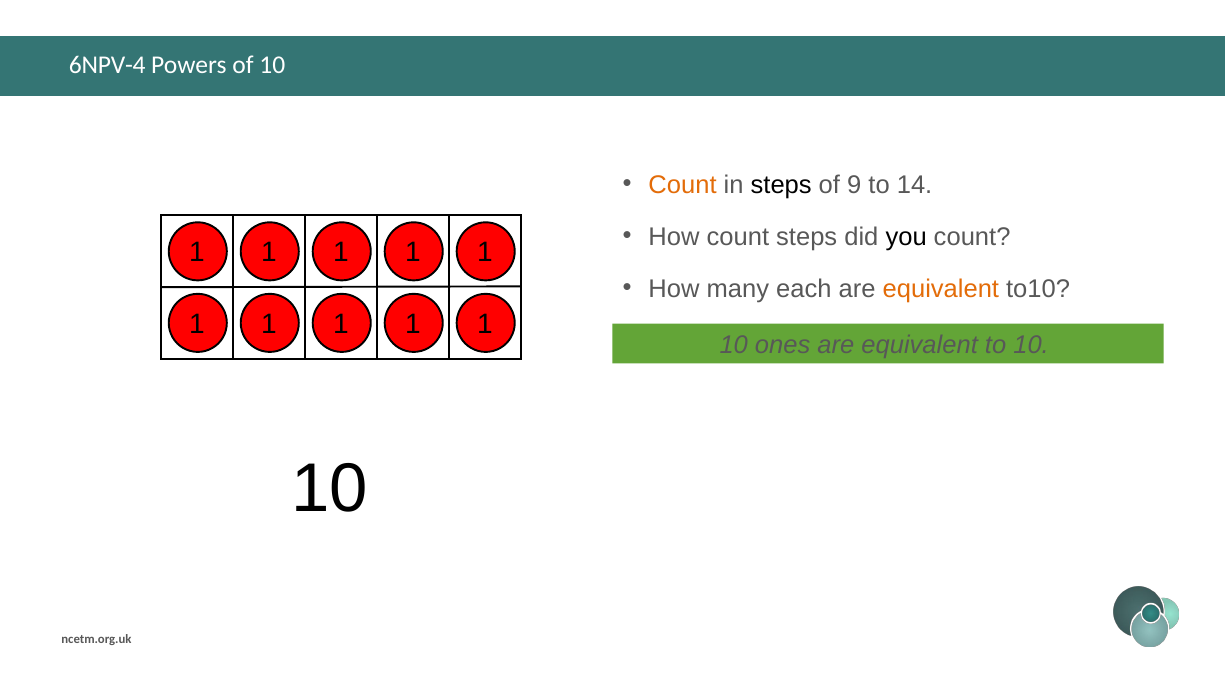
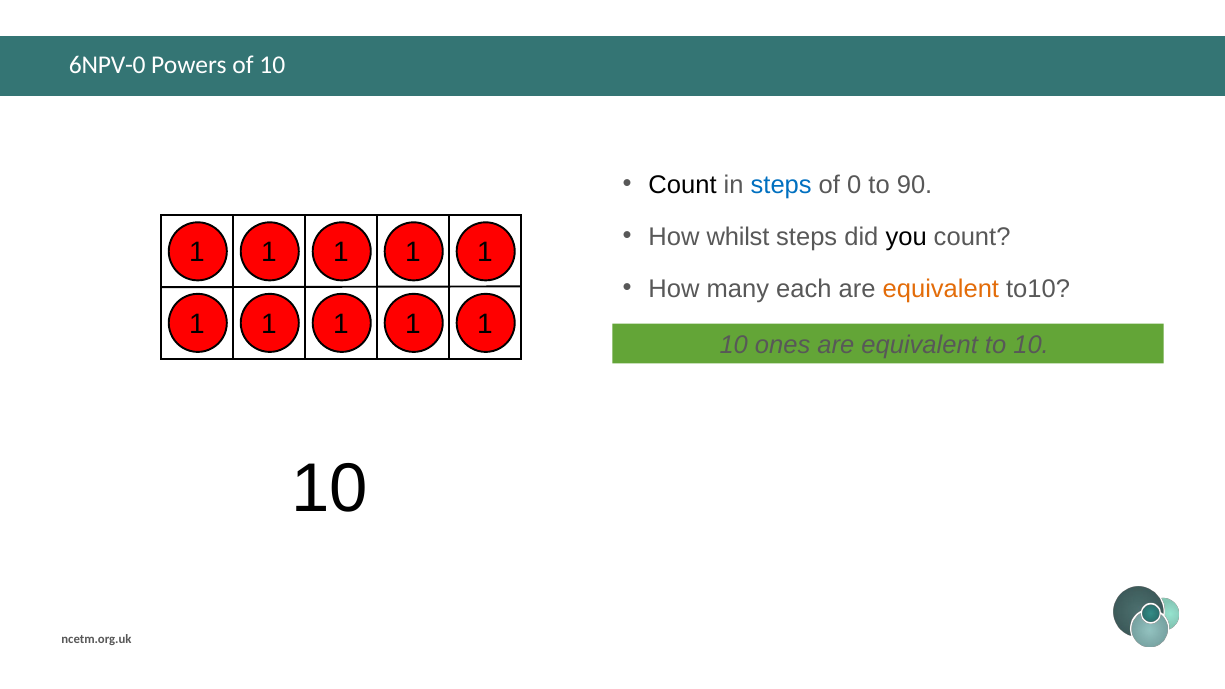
6NPV-4: 6NPV-4 -> 6NPV-0
Count at (683, 185) colour: orange -> black
steps at (781, 185) colour: black -> blue
9: 9 -> 0
14: 14 -> 90
How count: count -> whilst
